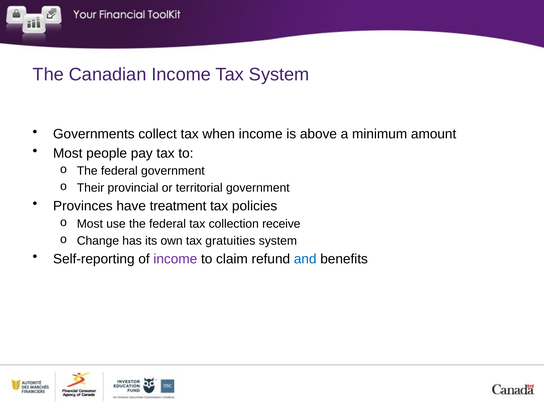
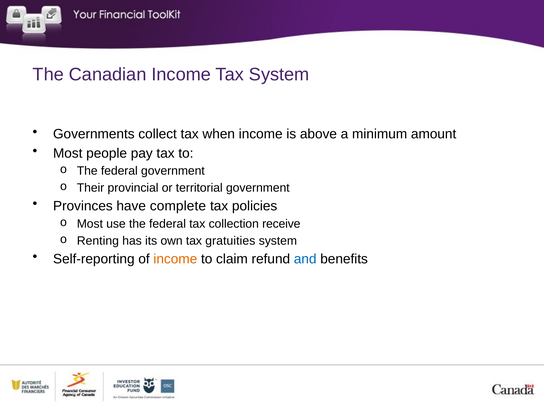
treatment: treatment -> complete
Change: Change -> Renting
income at (175, 259) colour: purple -> orange
